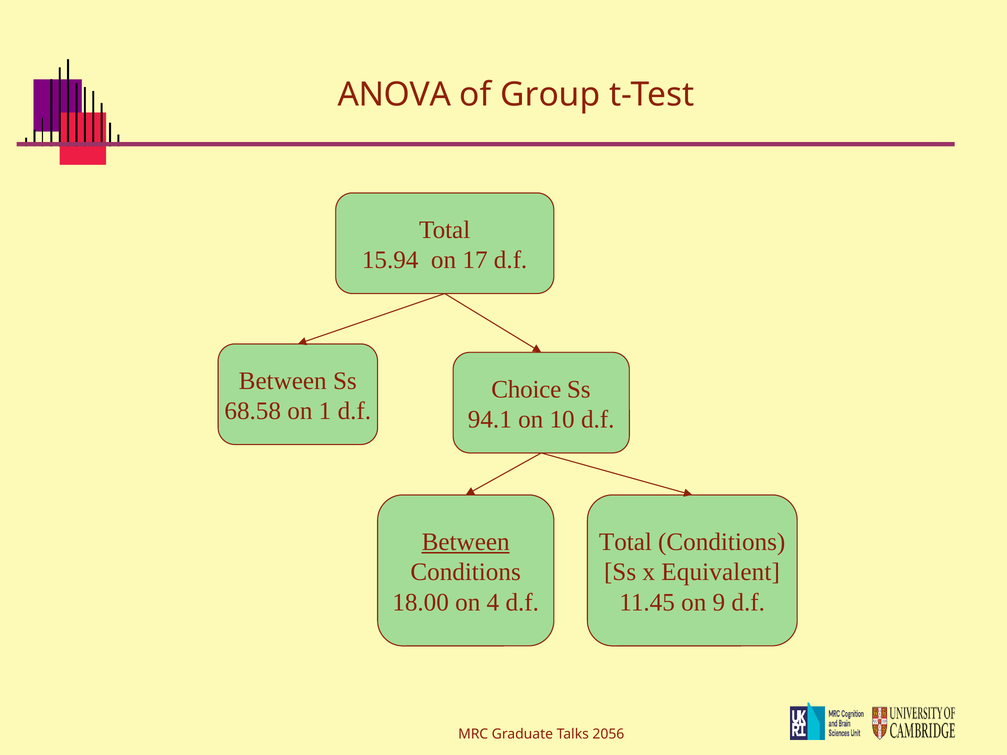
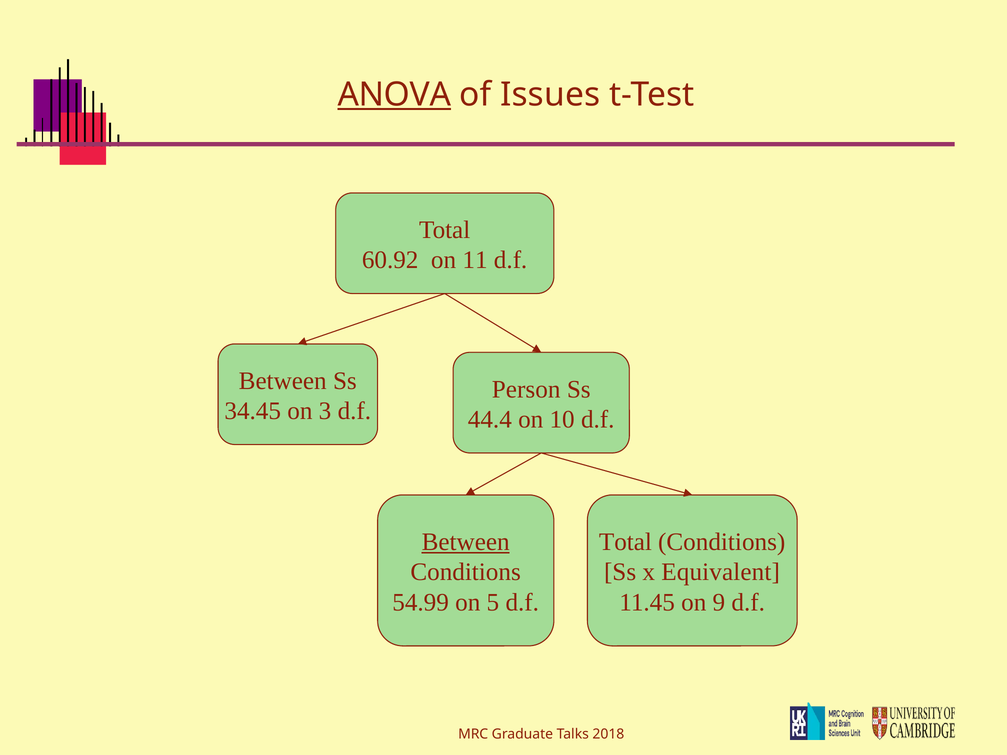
ANOVA underline: none -> present
Group: Group -> Issues
15.94: 15.94 -> 60.92
17: 17 -> 11
Choice: Choice -> Person
68.58: 68.58 -> 34.45
1: 1 -> 3
94.1: 94.1 -> 44.4
18.00: 18.00 -> 54.99
4: 4 -> 5
2056: 2056 -> 2018
